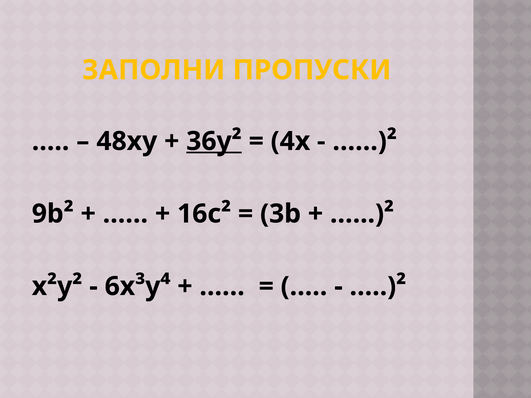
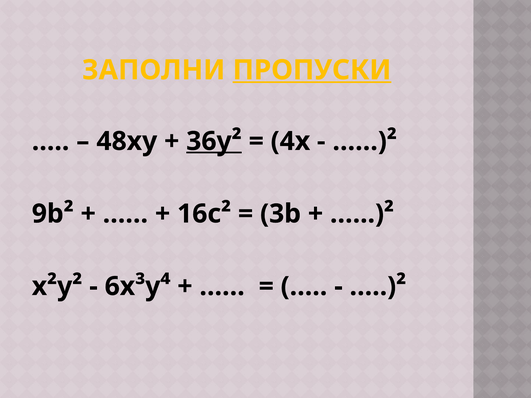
ПРОПУСКИ underline: none -> present
